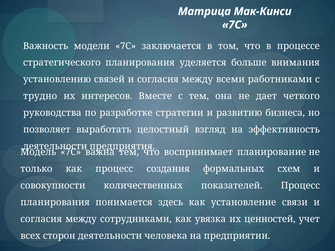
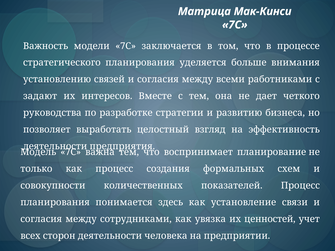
трудно: трудно -> задают
